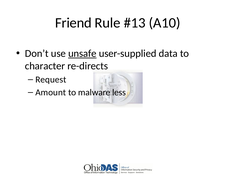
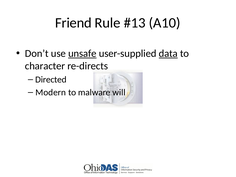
data underline: none -> present
Request: Request -> Directed
Amount: Amount -> Modern
less: less -> will
